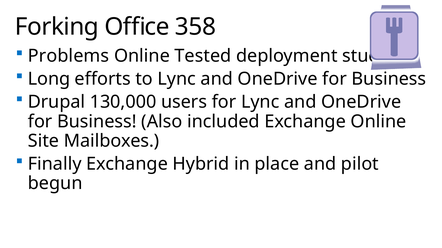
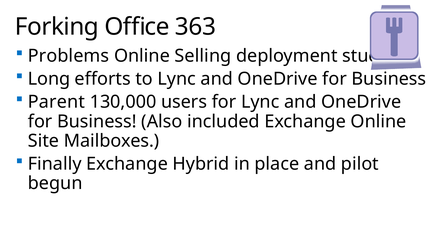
358: 358 -> 363
Tested: Tested -> Selling
Drupal: Drupal -> Parent
